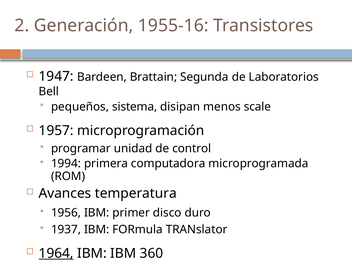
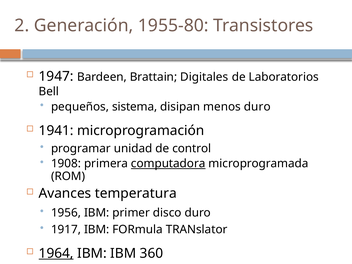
1955-16: 1955-16 -> 1955-80
Segunda: Segunda -> Digitales
menos scale: scale -> duro
1957: 1957 -> 1941
1994: 1994 -> 1908
computadora underline: none -> present
1937: 1937 -> 1917
